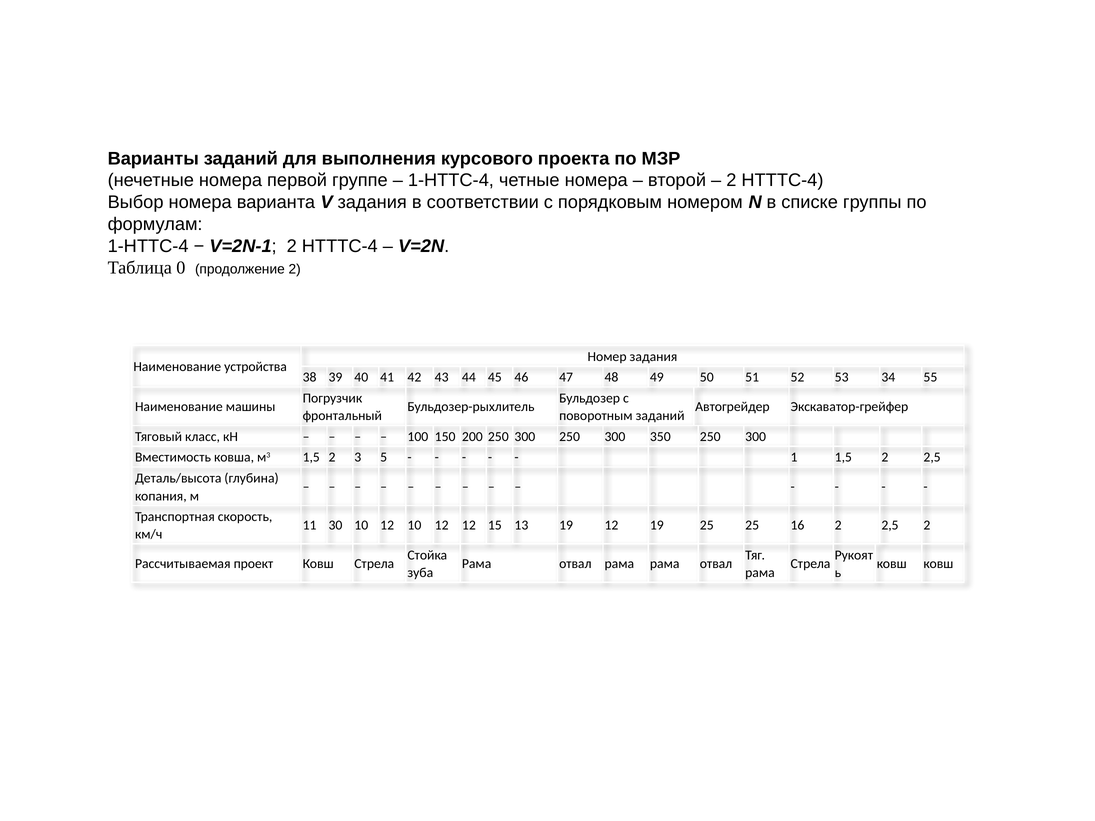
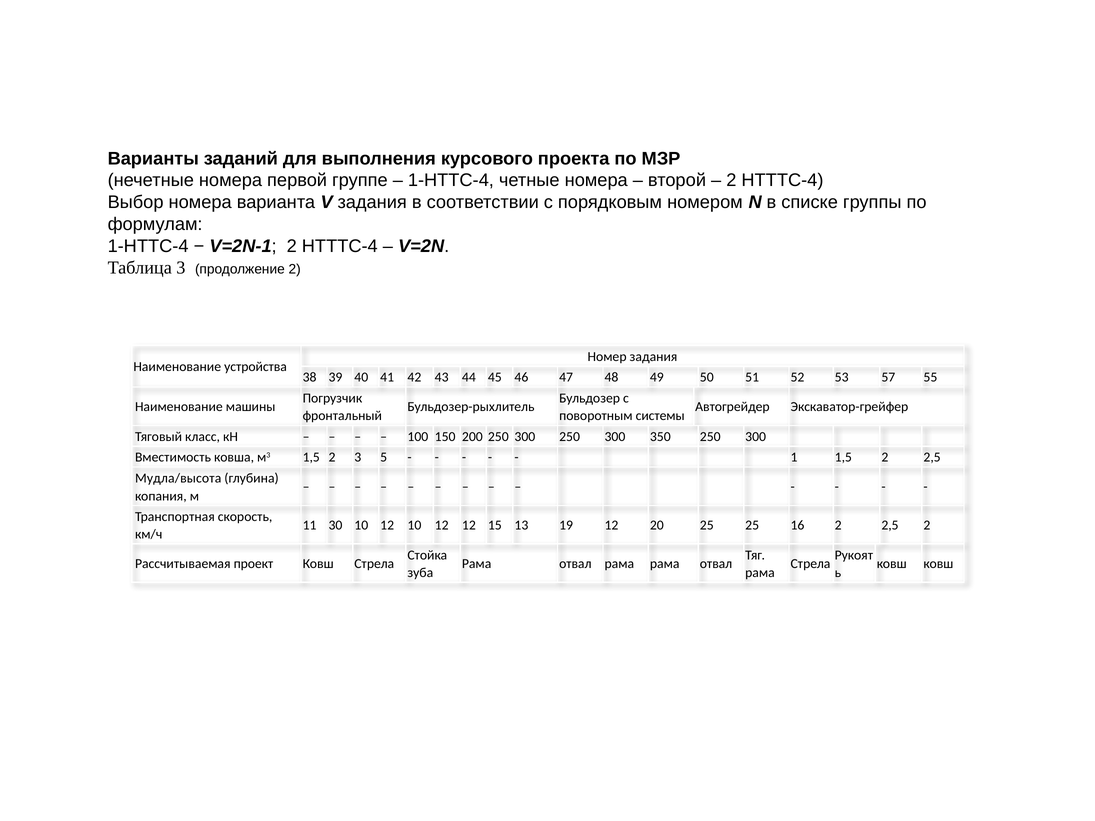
Таблица 0: 0 -> 3
34: 34 -> 57
поворотным заданий: заданий -> системы
Деталь/высота: Деталь/высота -> Мудла/высота
12 19: 19 -> 20
